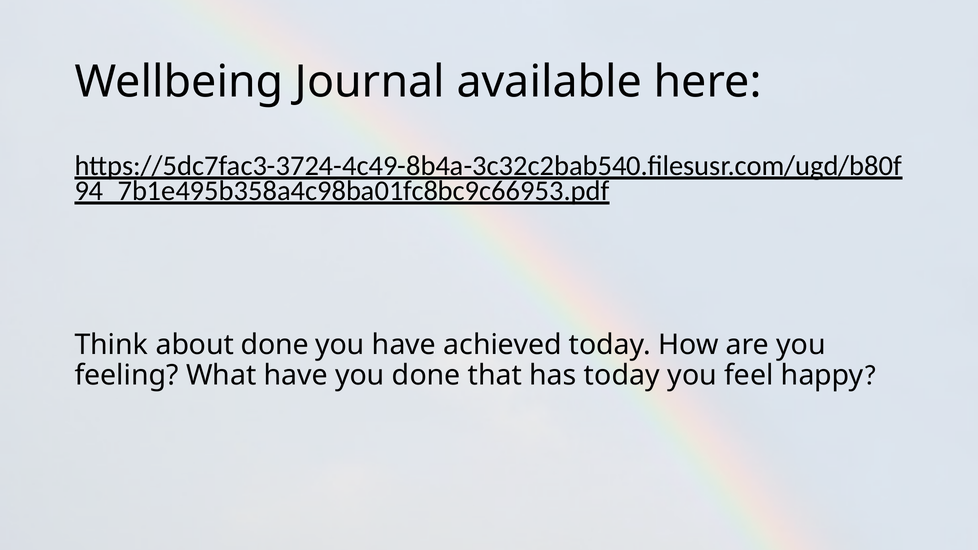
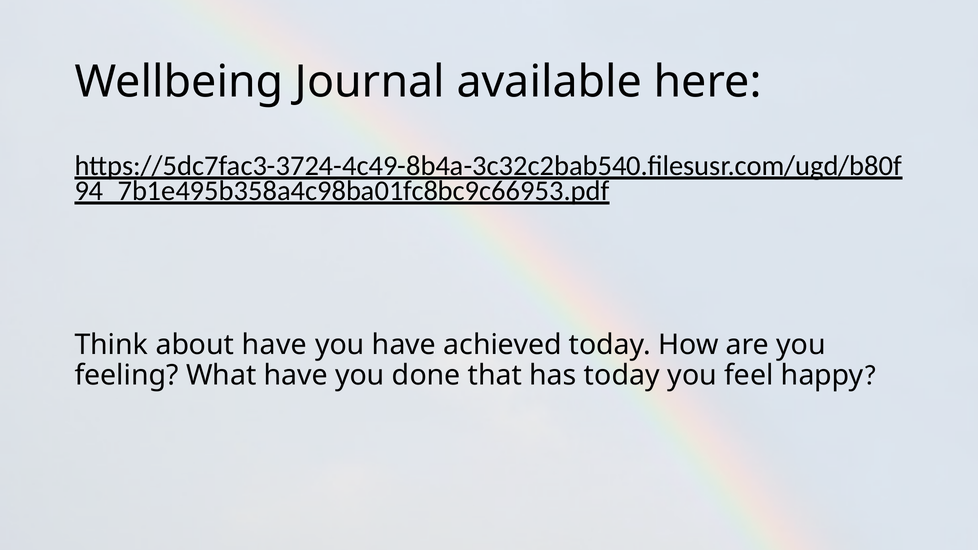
about done: done -> have
